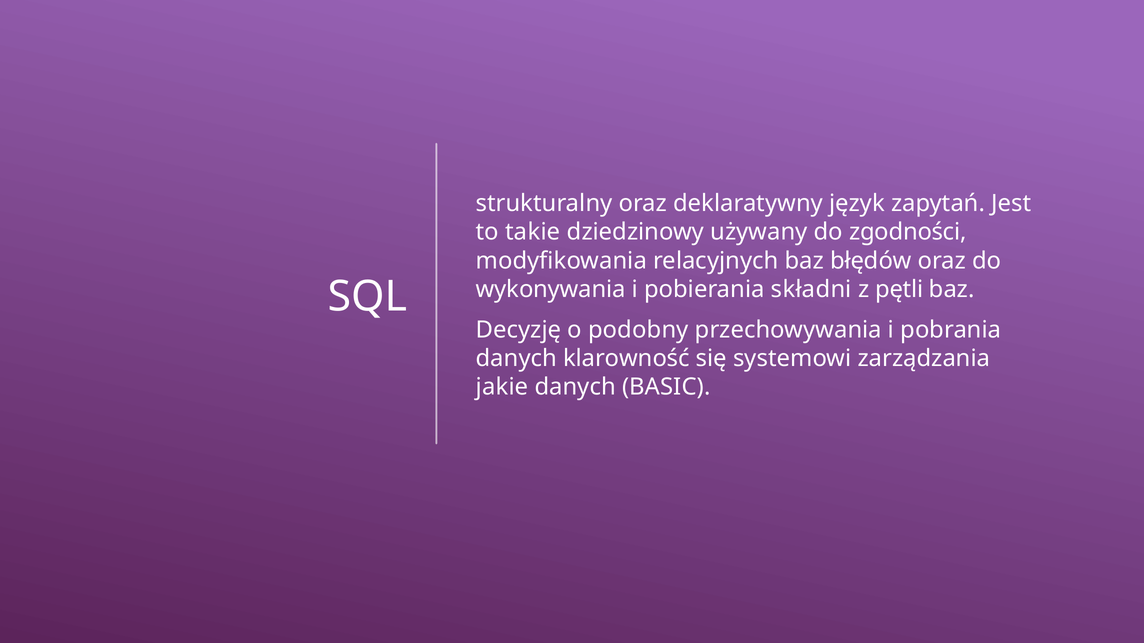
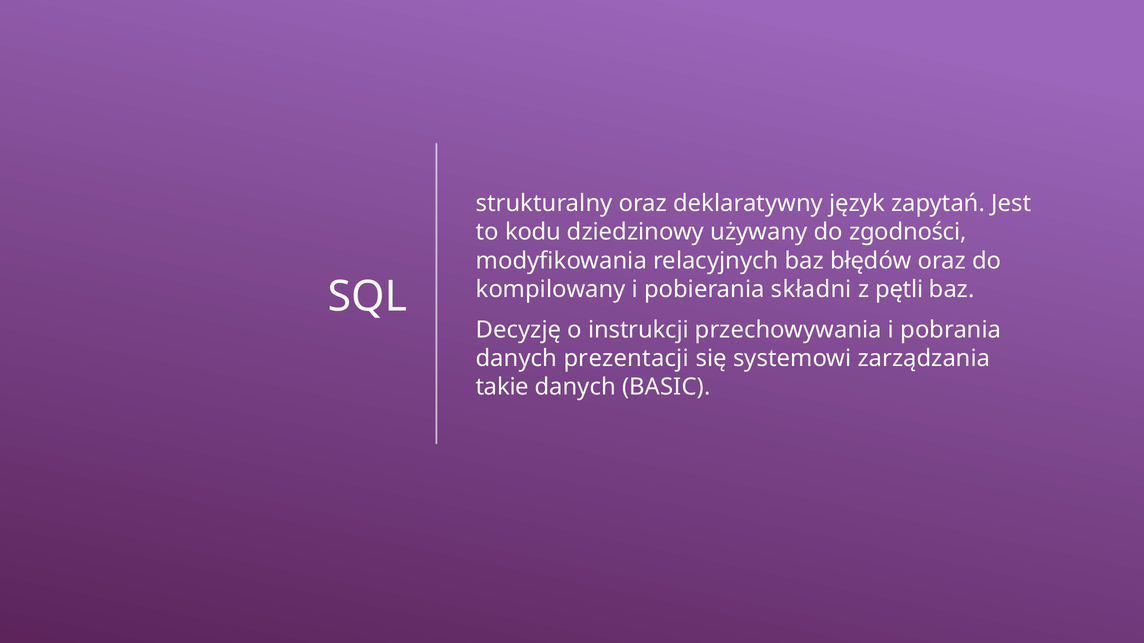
takie: takie -> kodu
wykonywania: wykonywania -> kompilowany
podobny: podobny -> instrukcji
klarowność: klarowność -> prezentacji
jakie: jakie -> takie
